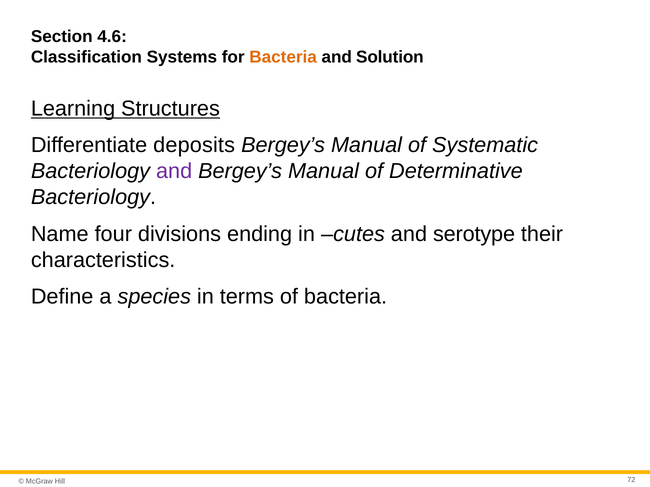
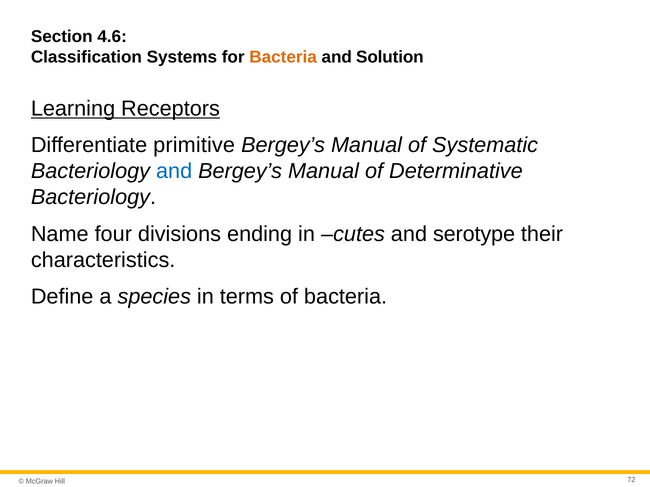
Structures: Structures -> Receptors
deposits: deposits -> primitive
and at (174, 171) colour: purple -> blue
